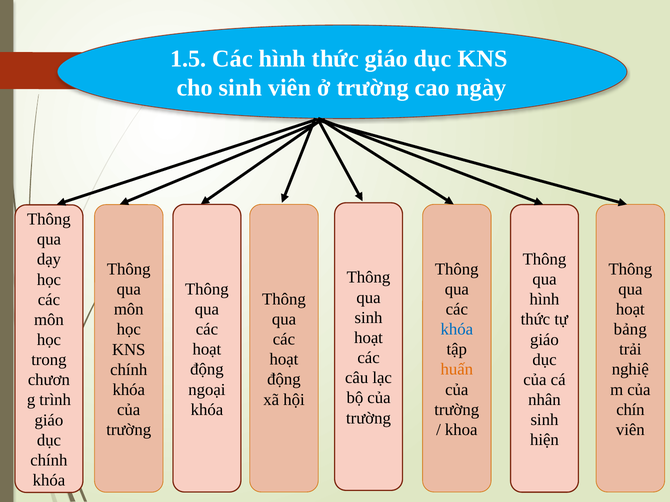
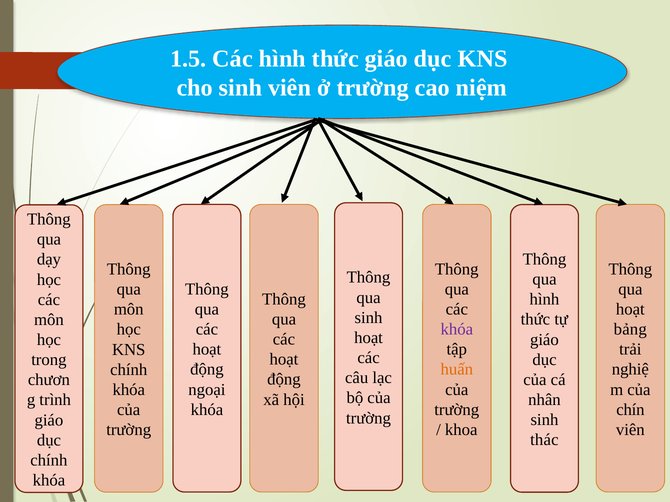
ngày: ngày -> niệm
khóa at (457, 330) colour: blue -> purple
hiện: hiện -> thác
